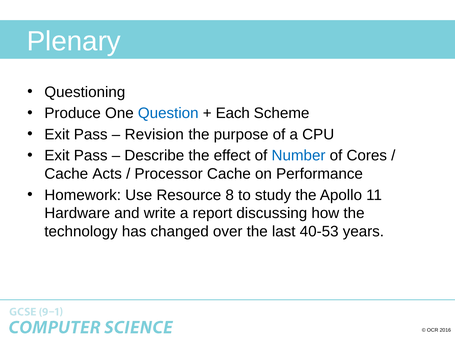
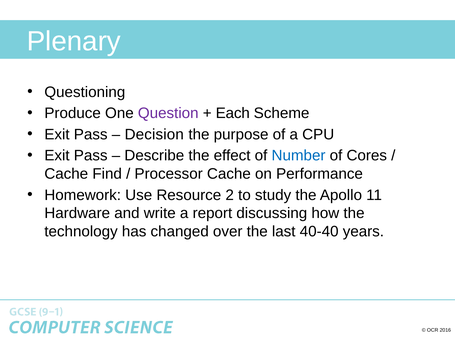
Question colour: blue -> purple
Revision: Revision -> Decision
Acts: Acts -> Find
8: 8 -> 2
40-53: 40-53 -> 40-40
